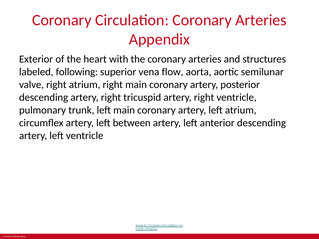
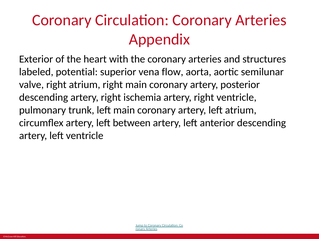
following: following -> potential
tricuspid: tricuspid -> ischemia
